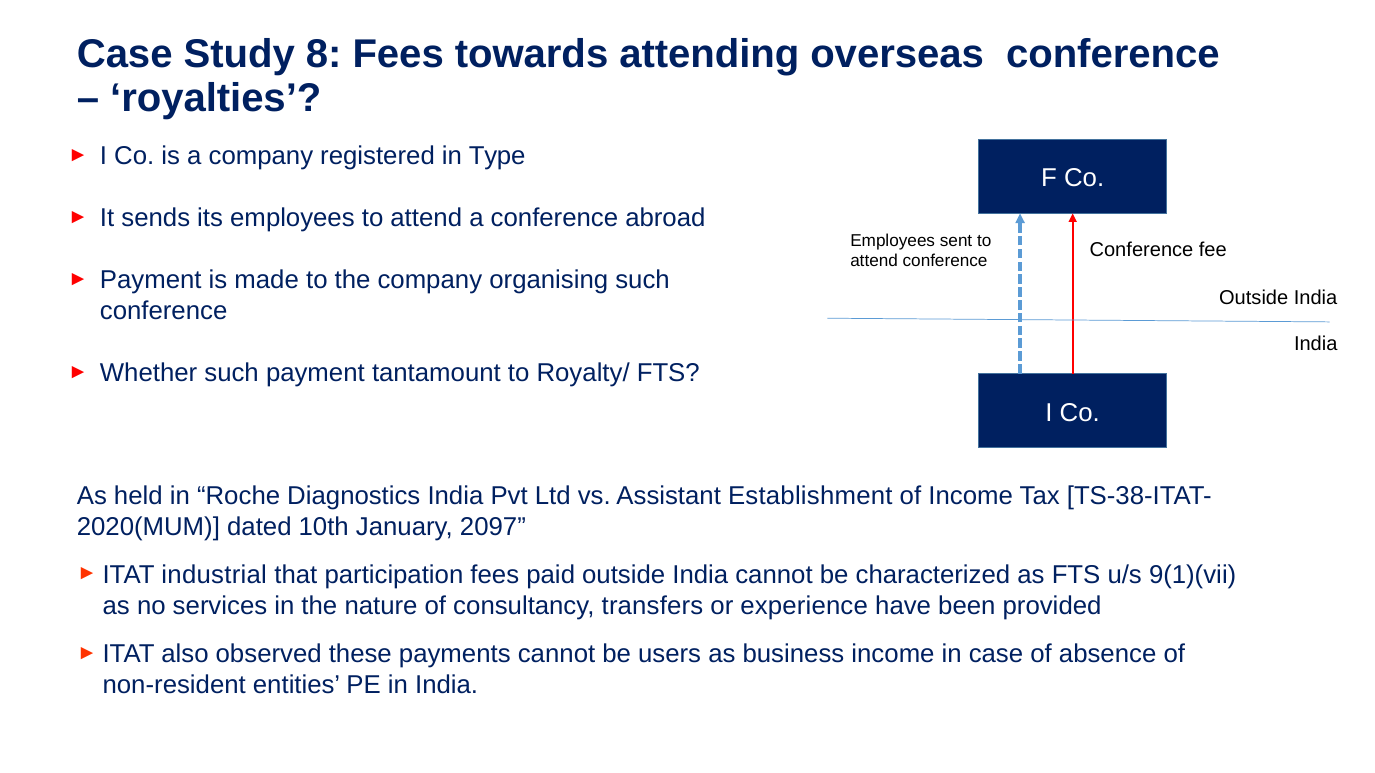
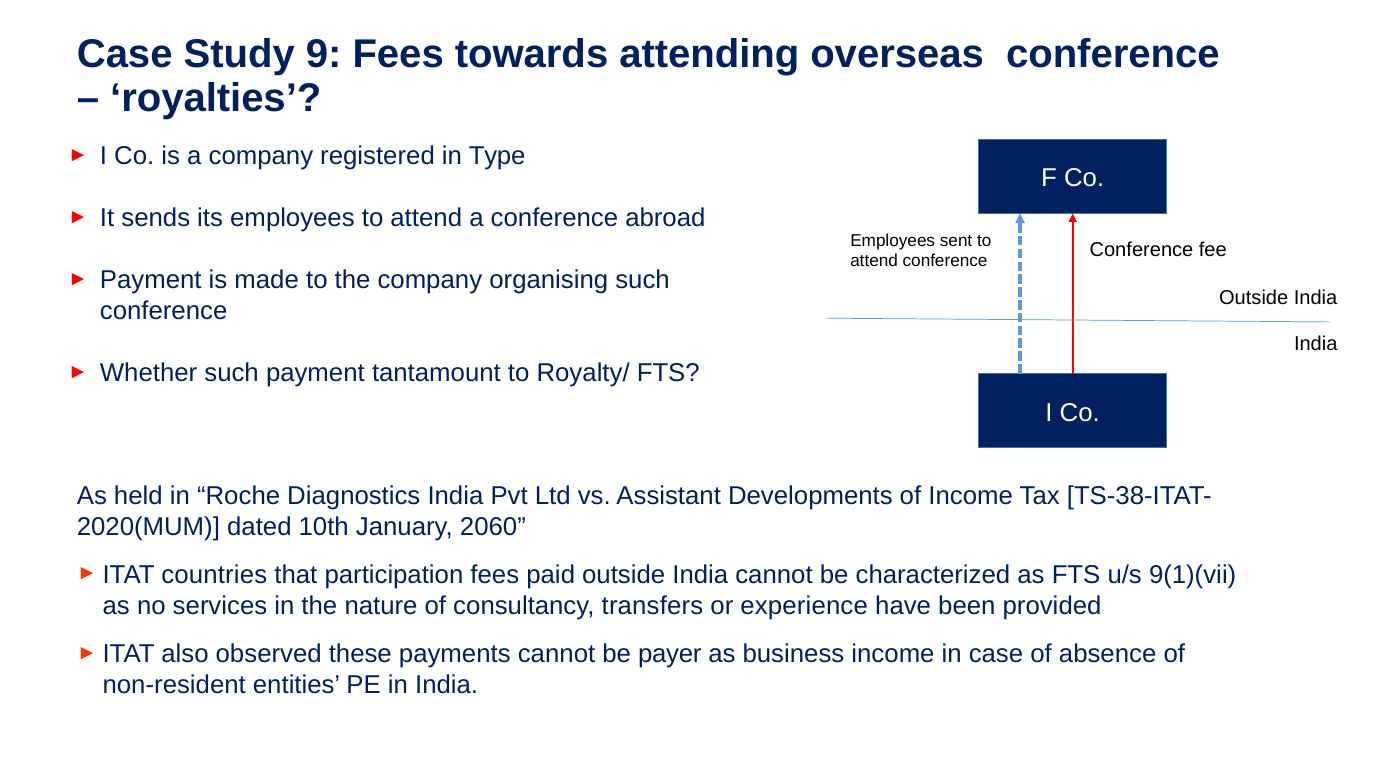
8: 8 -> 9
Establishment: Establishment -> Developments
2097: 2097 -> 2060
industrial: industrial -> countries
users: users -> payer
